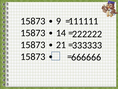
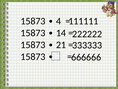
9: 9 -> 4
